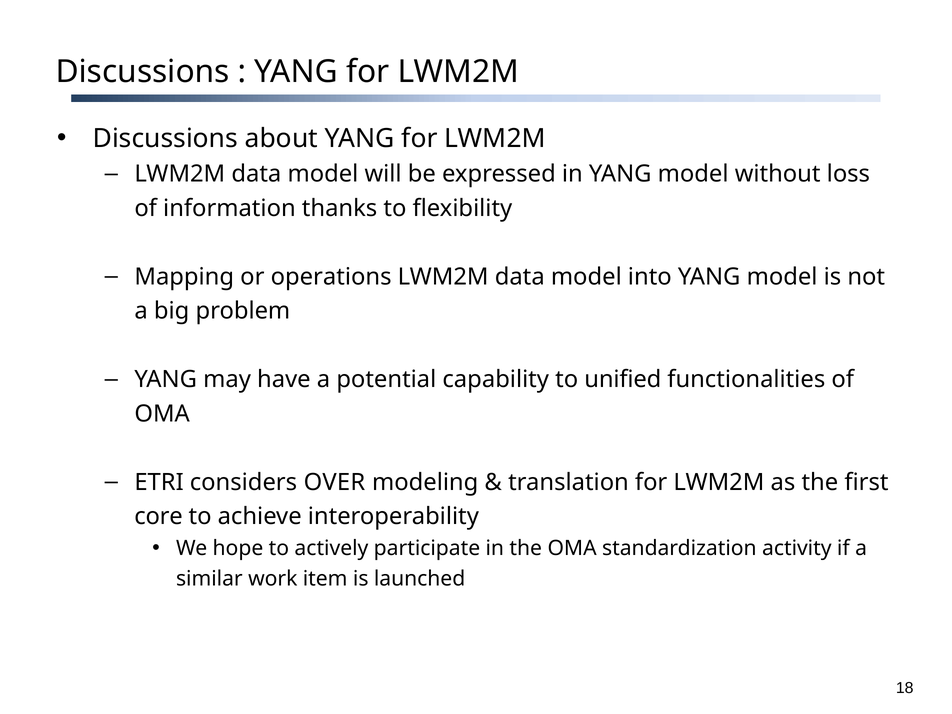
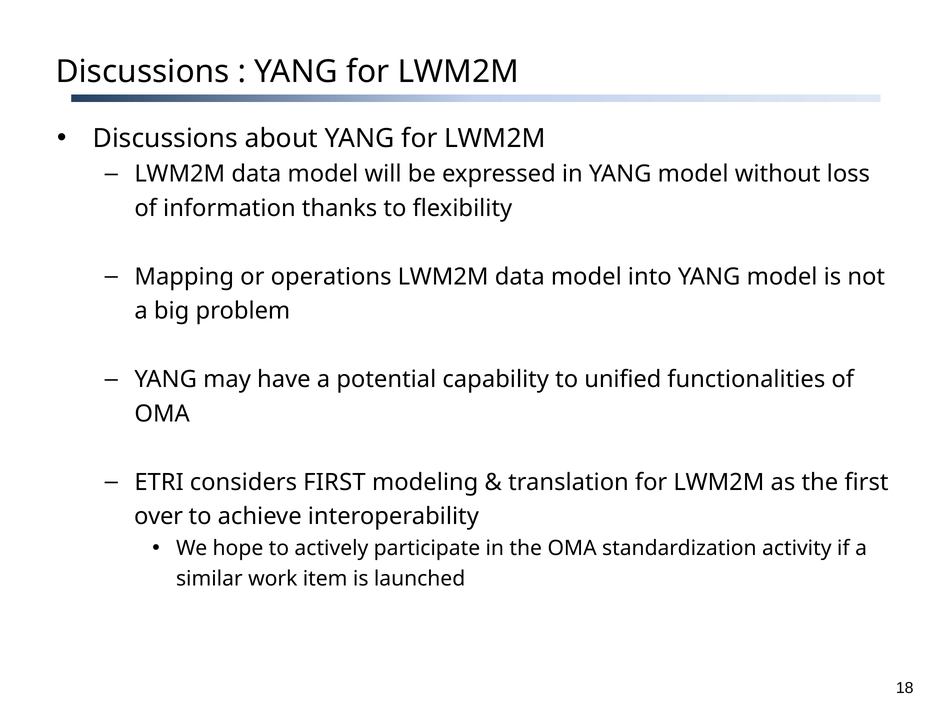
considers OVER: OVER -> FIRST
core: core -> over
